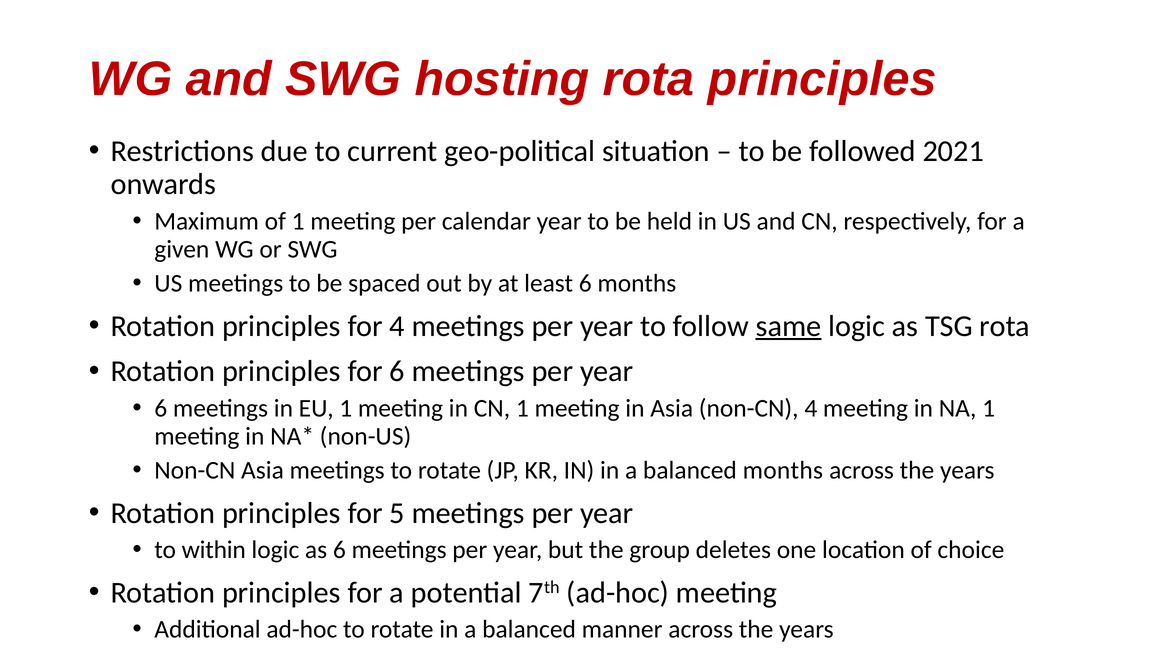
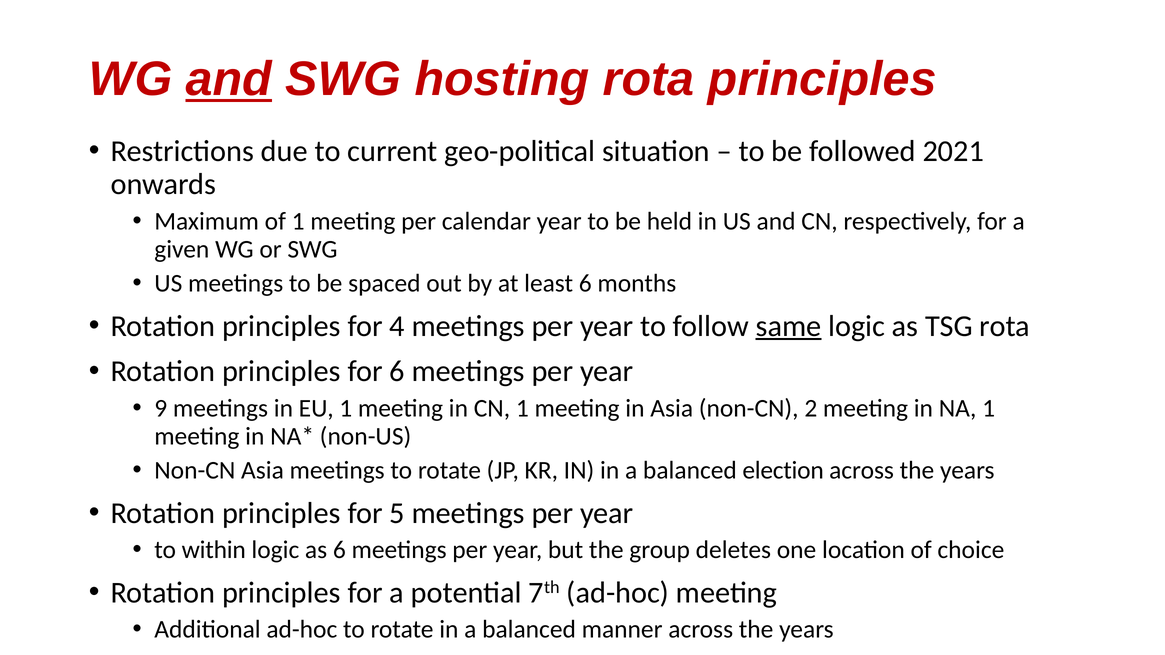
and at (229, 79) underline: none -> present
6 at (161, 408): 6 -> 9
non-CN 4: 4 -> 2
balanced months: months -> election
